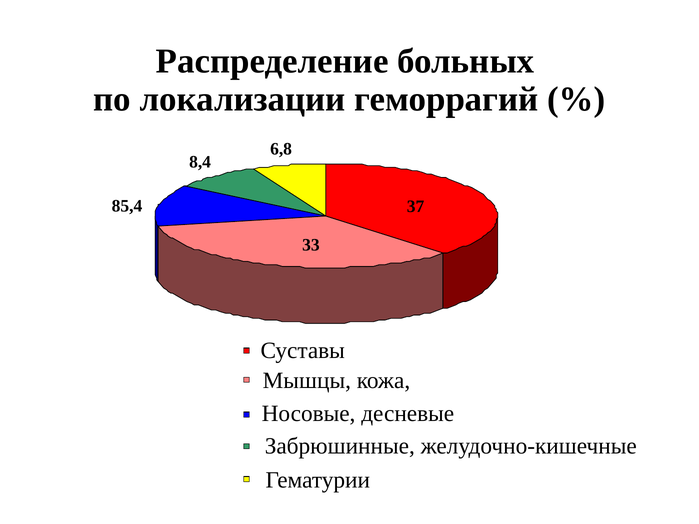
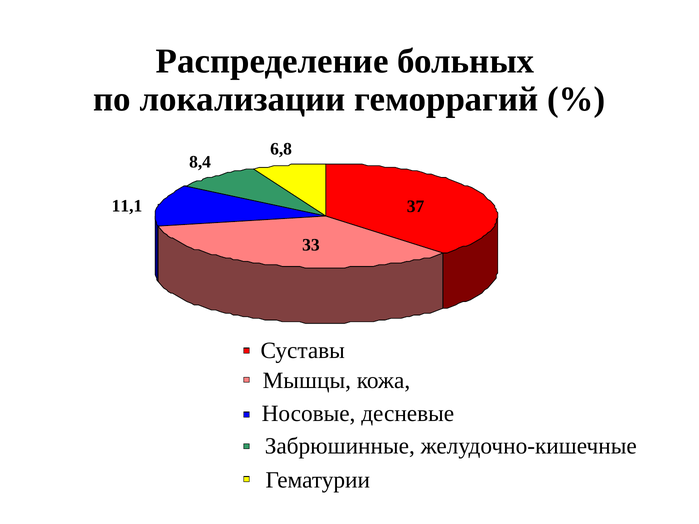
85,4: 85,4 -> 11,1
